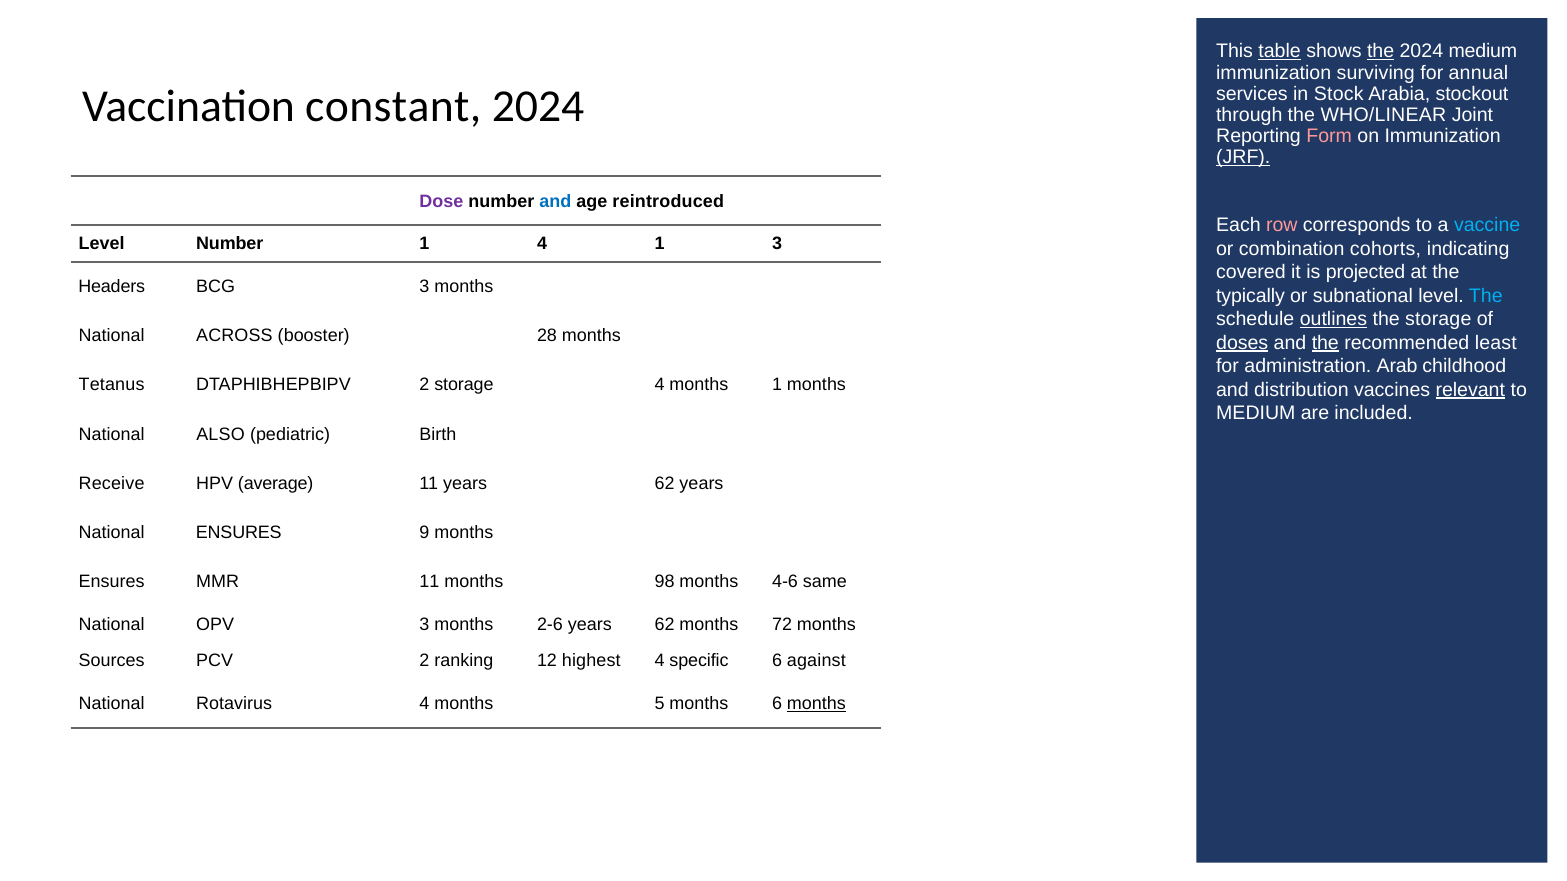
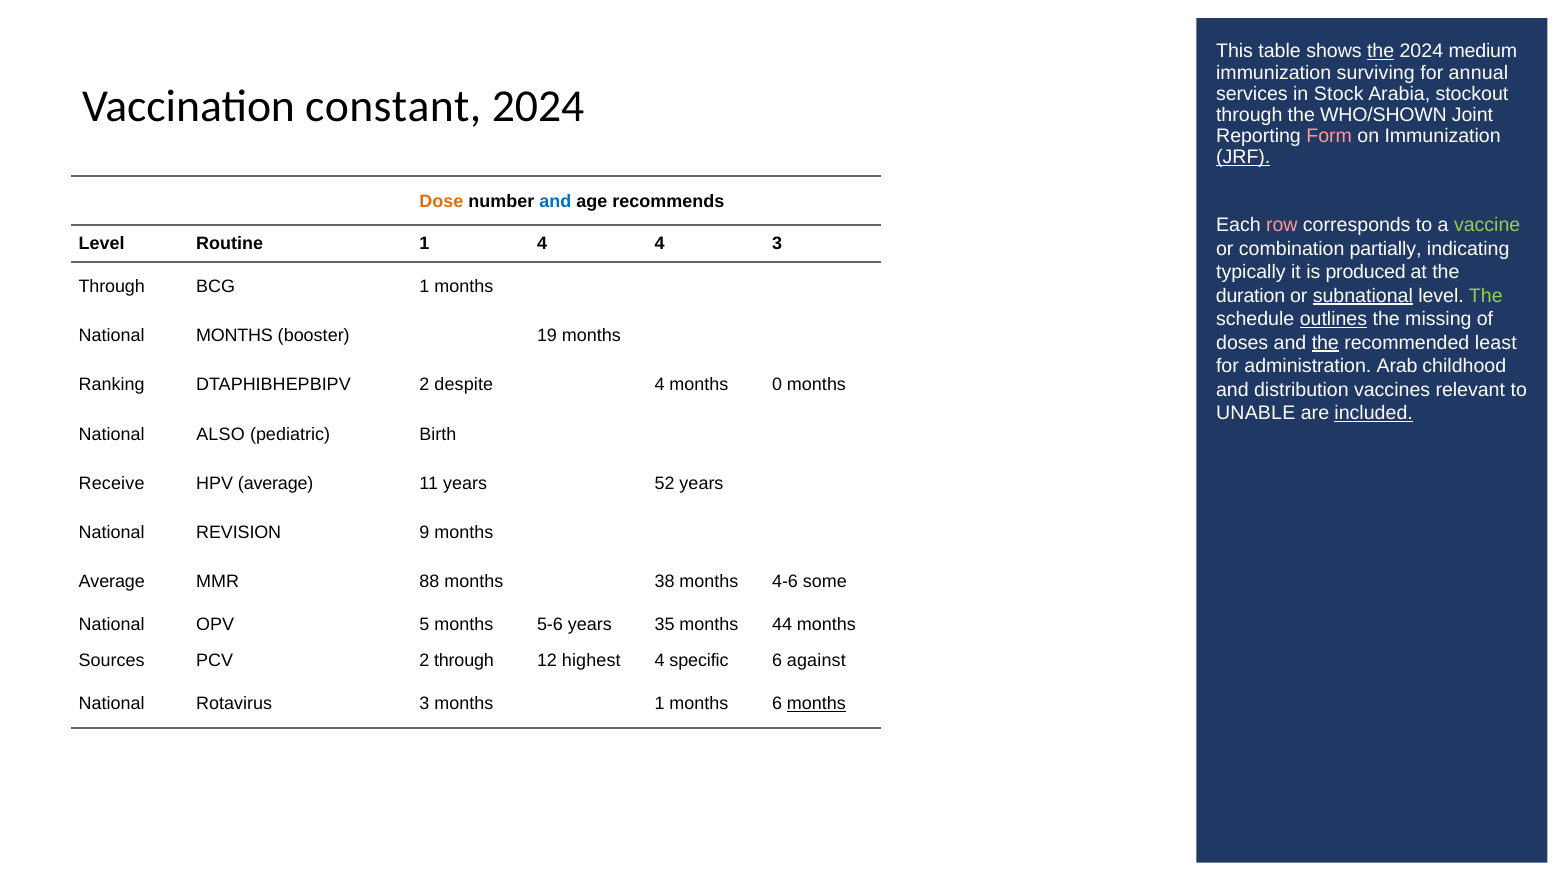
table underline: present -> none
WHO/LINEAR: WHO/LINEAR -> WHO/SHOWN
Dose colour: purple -> orange
reintroduced: reintroduced -> recommends
vaccine colour: light blue -> light green
Level Number: Number -> Routine
4 1: 1 -> 4
cohorts: cohorts -> partially
covered: covered -> typically
projected: projected -> produced
Headers at (112, 287): Headers -> Through
BCG 3: 3 -> 1
typically: typically -> duration
subnational underline: none -> present
The at (1486, 296) colour: light blue -> light green
the storage: storage -> missing
National ACROSS: ACROSS -> MONTHS
28: 28 -> 19
doses underline: present -> none
Tetanus: Tetanus -> Ranking
2 storage: storage -> despite
months 1: 1 -> 0
relevant underline: present -> none
MEDIUM at (1256, 413): MEDIUM -> UNABLE
included underline: none -> present
11 years 62: 62 -> 52
National ENSURES: ENSURES -> REVISION
Ensures at (112, 582): Ensures -> Average
MMR 11: 11 -> 88
98: 98 -> 38
same: same -> some
OPV 3: 3 -> 5
2-6: 2-6 -> 5-6
62 at (665, 625): 62 -> 35
72: 72 -> 44
2 ranking: ranking -> through
Rotavirus 4: 4 -> 3
months 5: 5 -> 1
